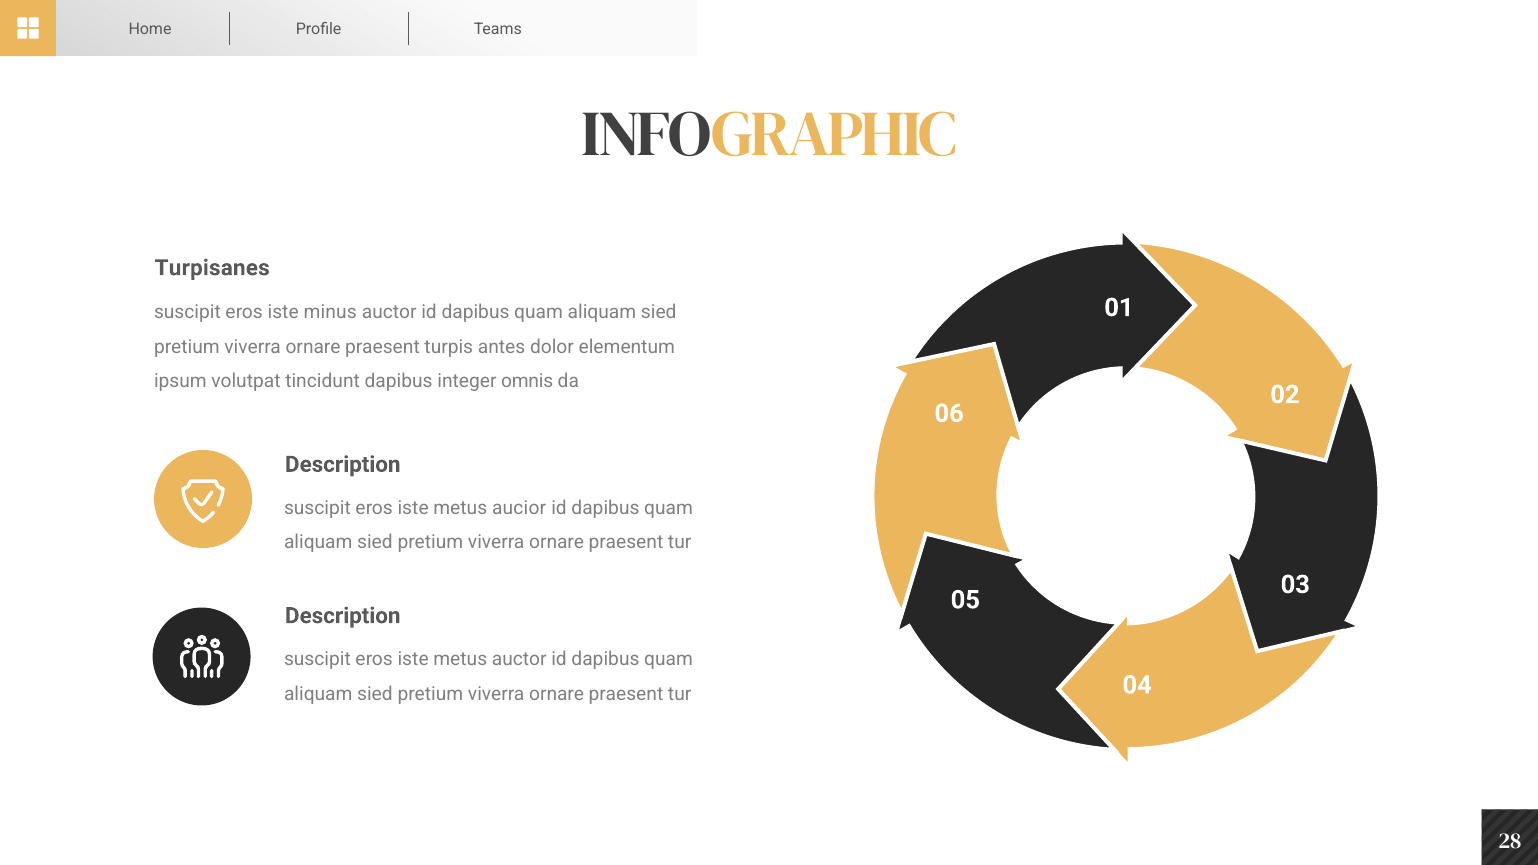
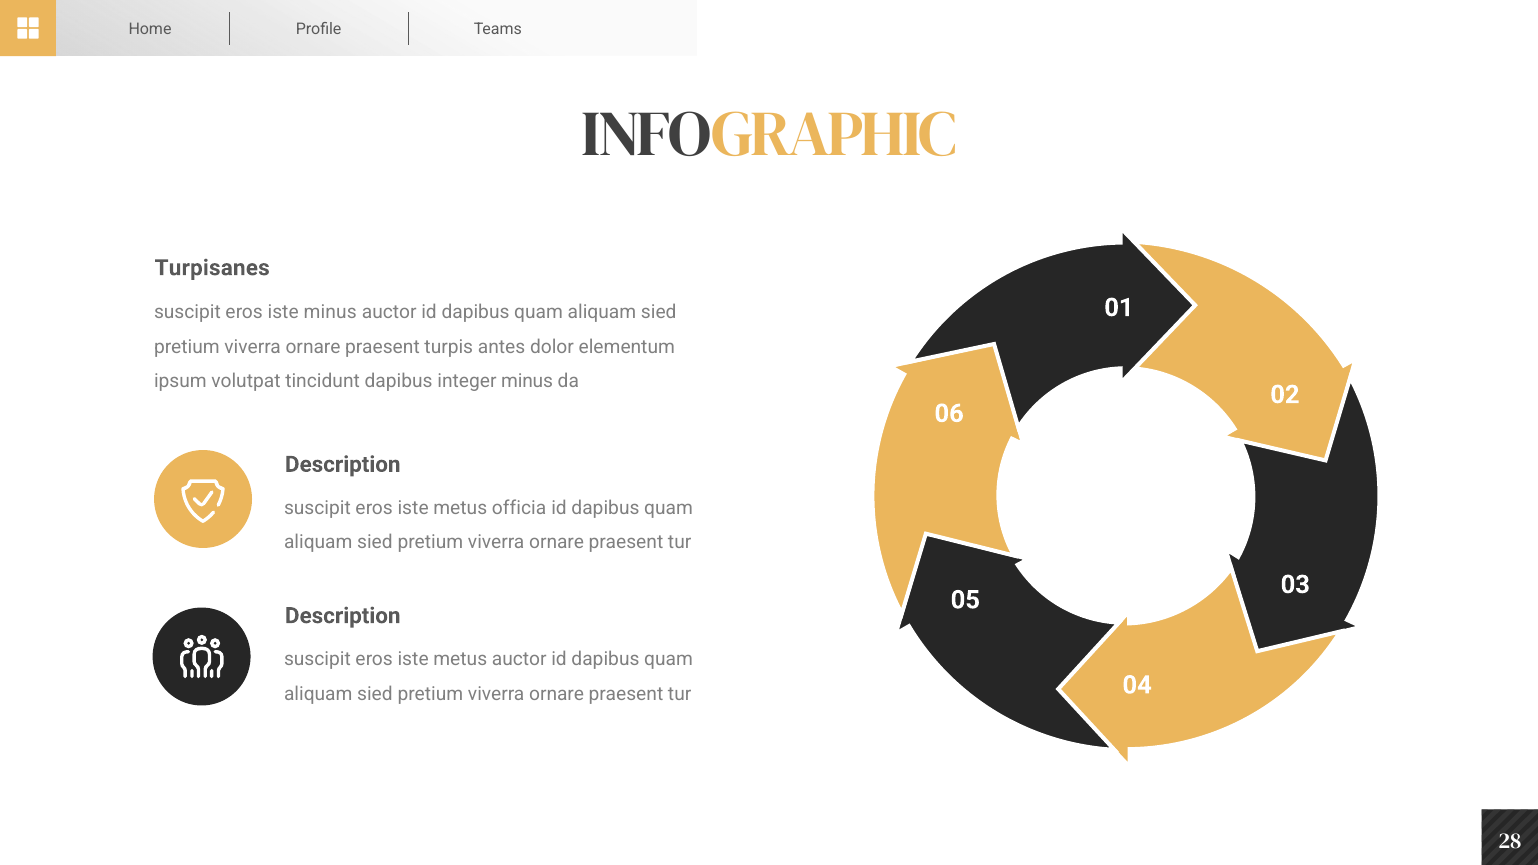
integer omnis: omnis -> minus
aucior: aucior -> officia
